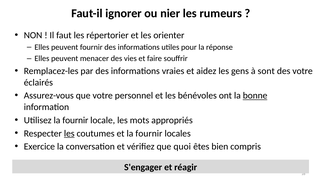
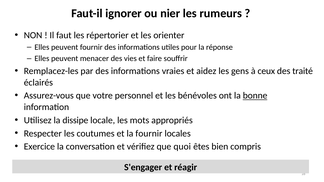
sont: sont -> ceux
des votre: votre -> traité
Utilisez la fournir: fournir -> dissipe
les at (69, 134) underline: present -> none
